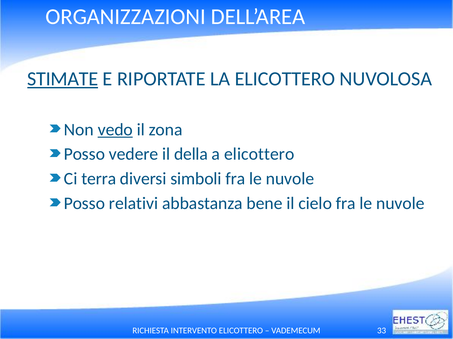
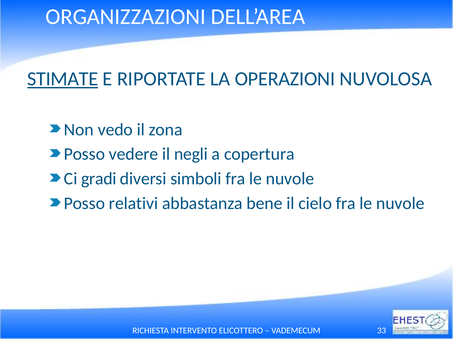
LA ELICOTTERO: ELICOTTERO -> OPERAZIONI
vedo underline: present -> none
della: della -> negli
a elicottero: elicottero -> copertura
terra: terra -> gradi
